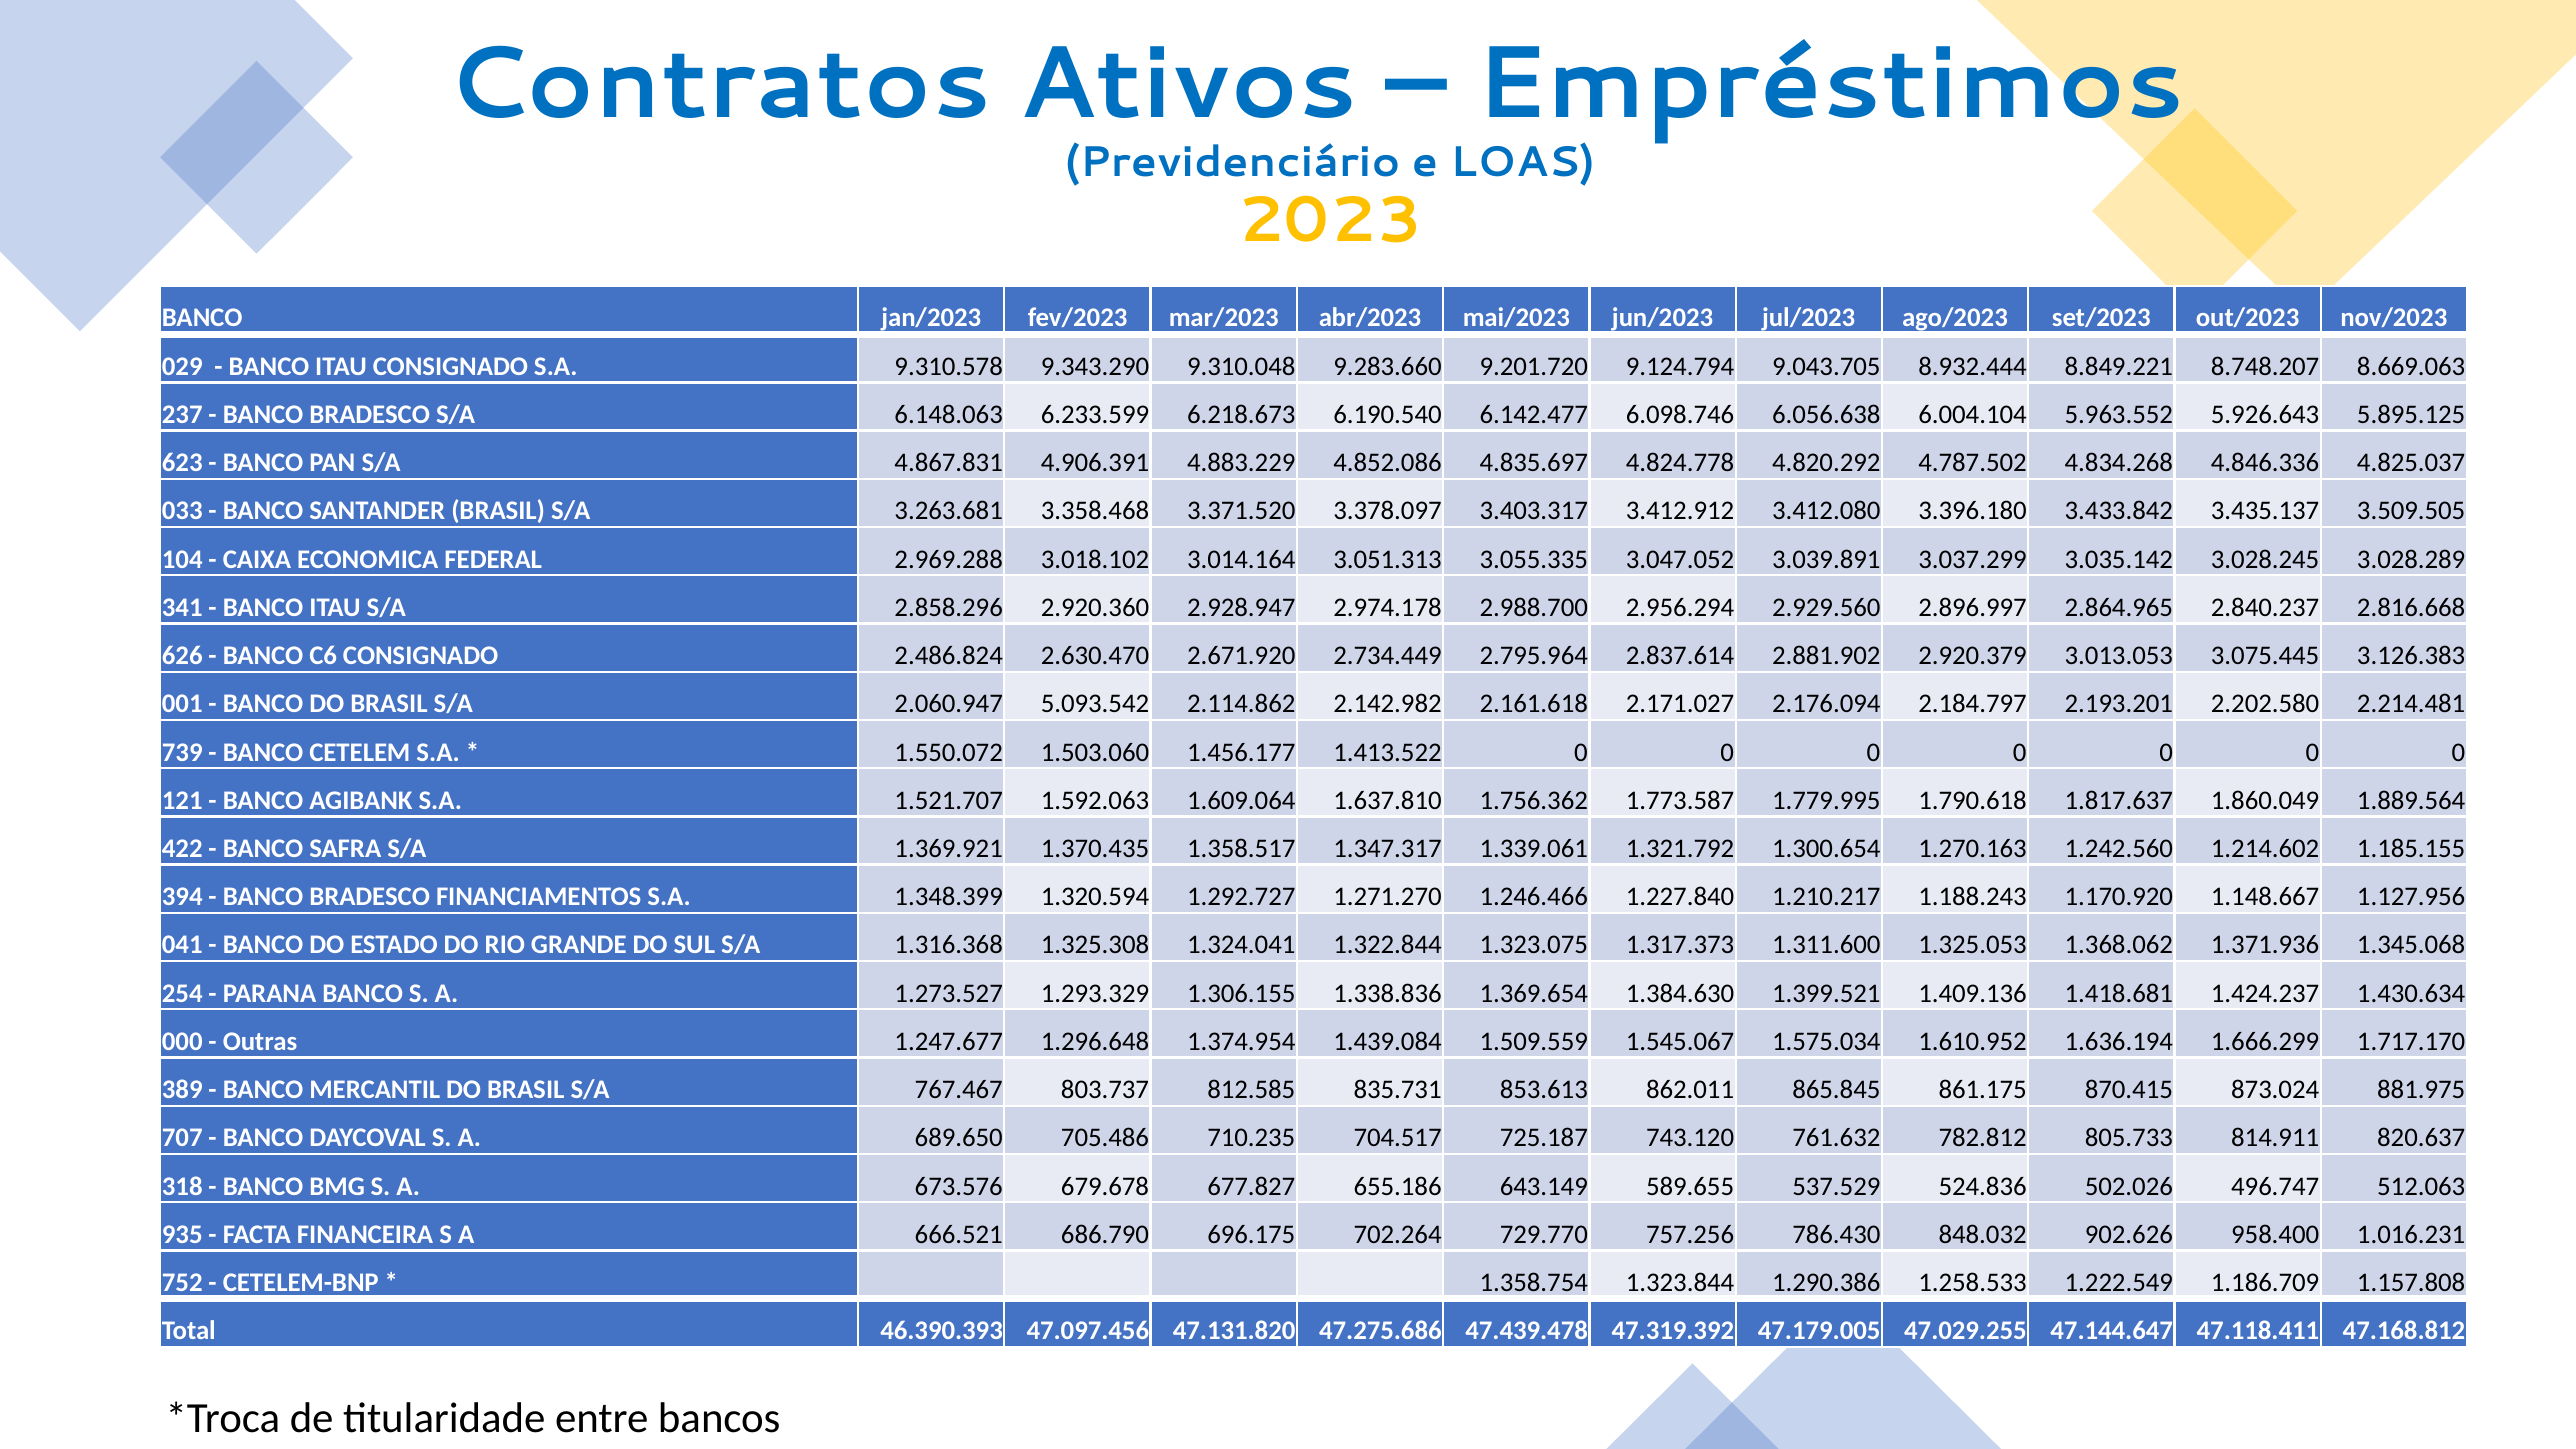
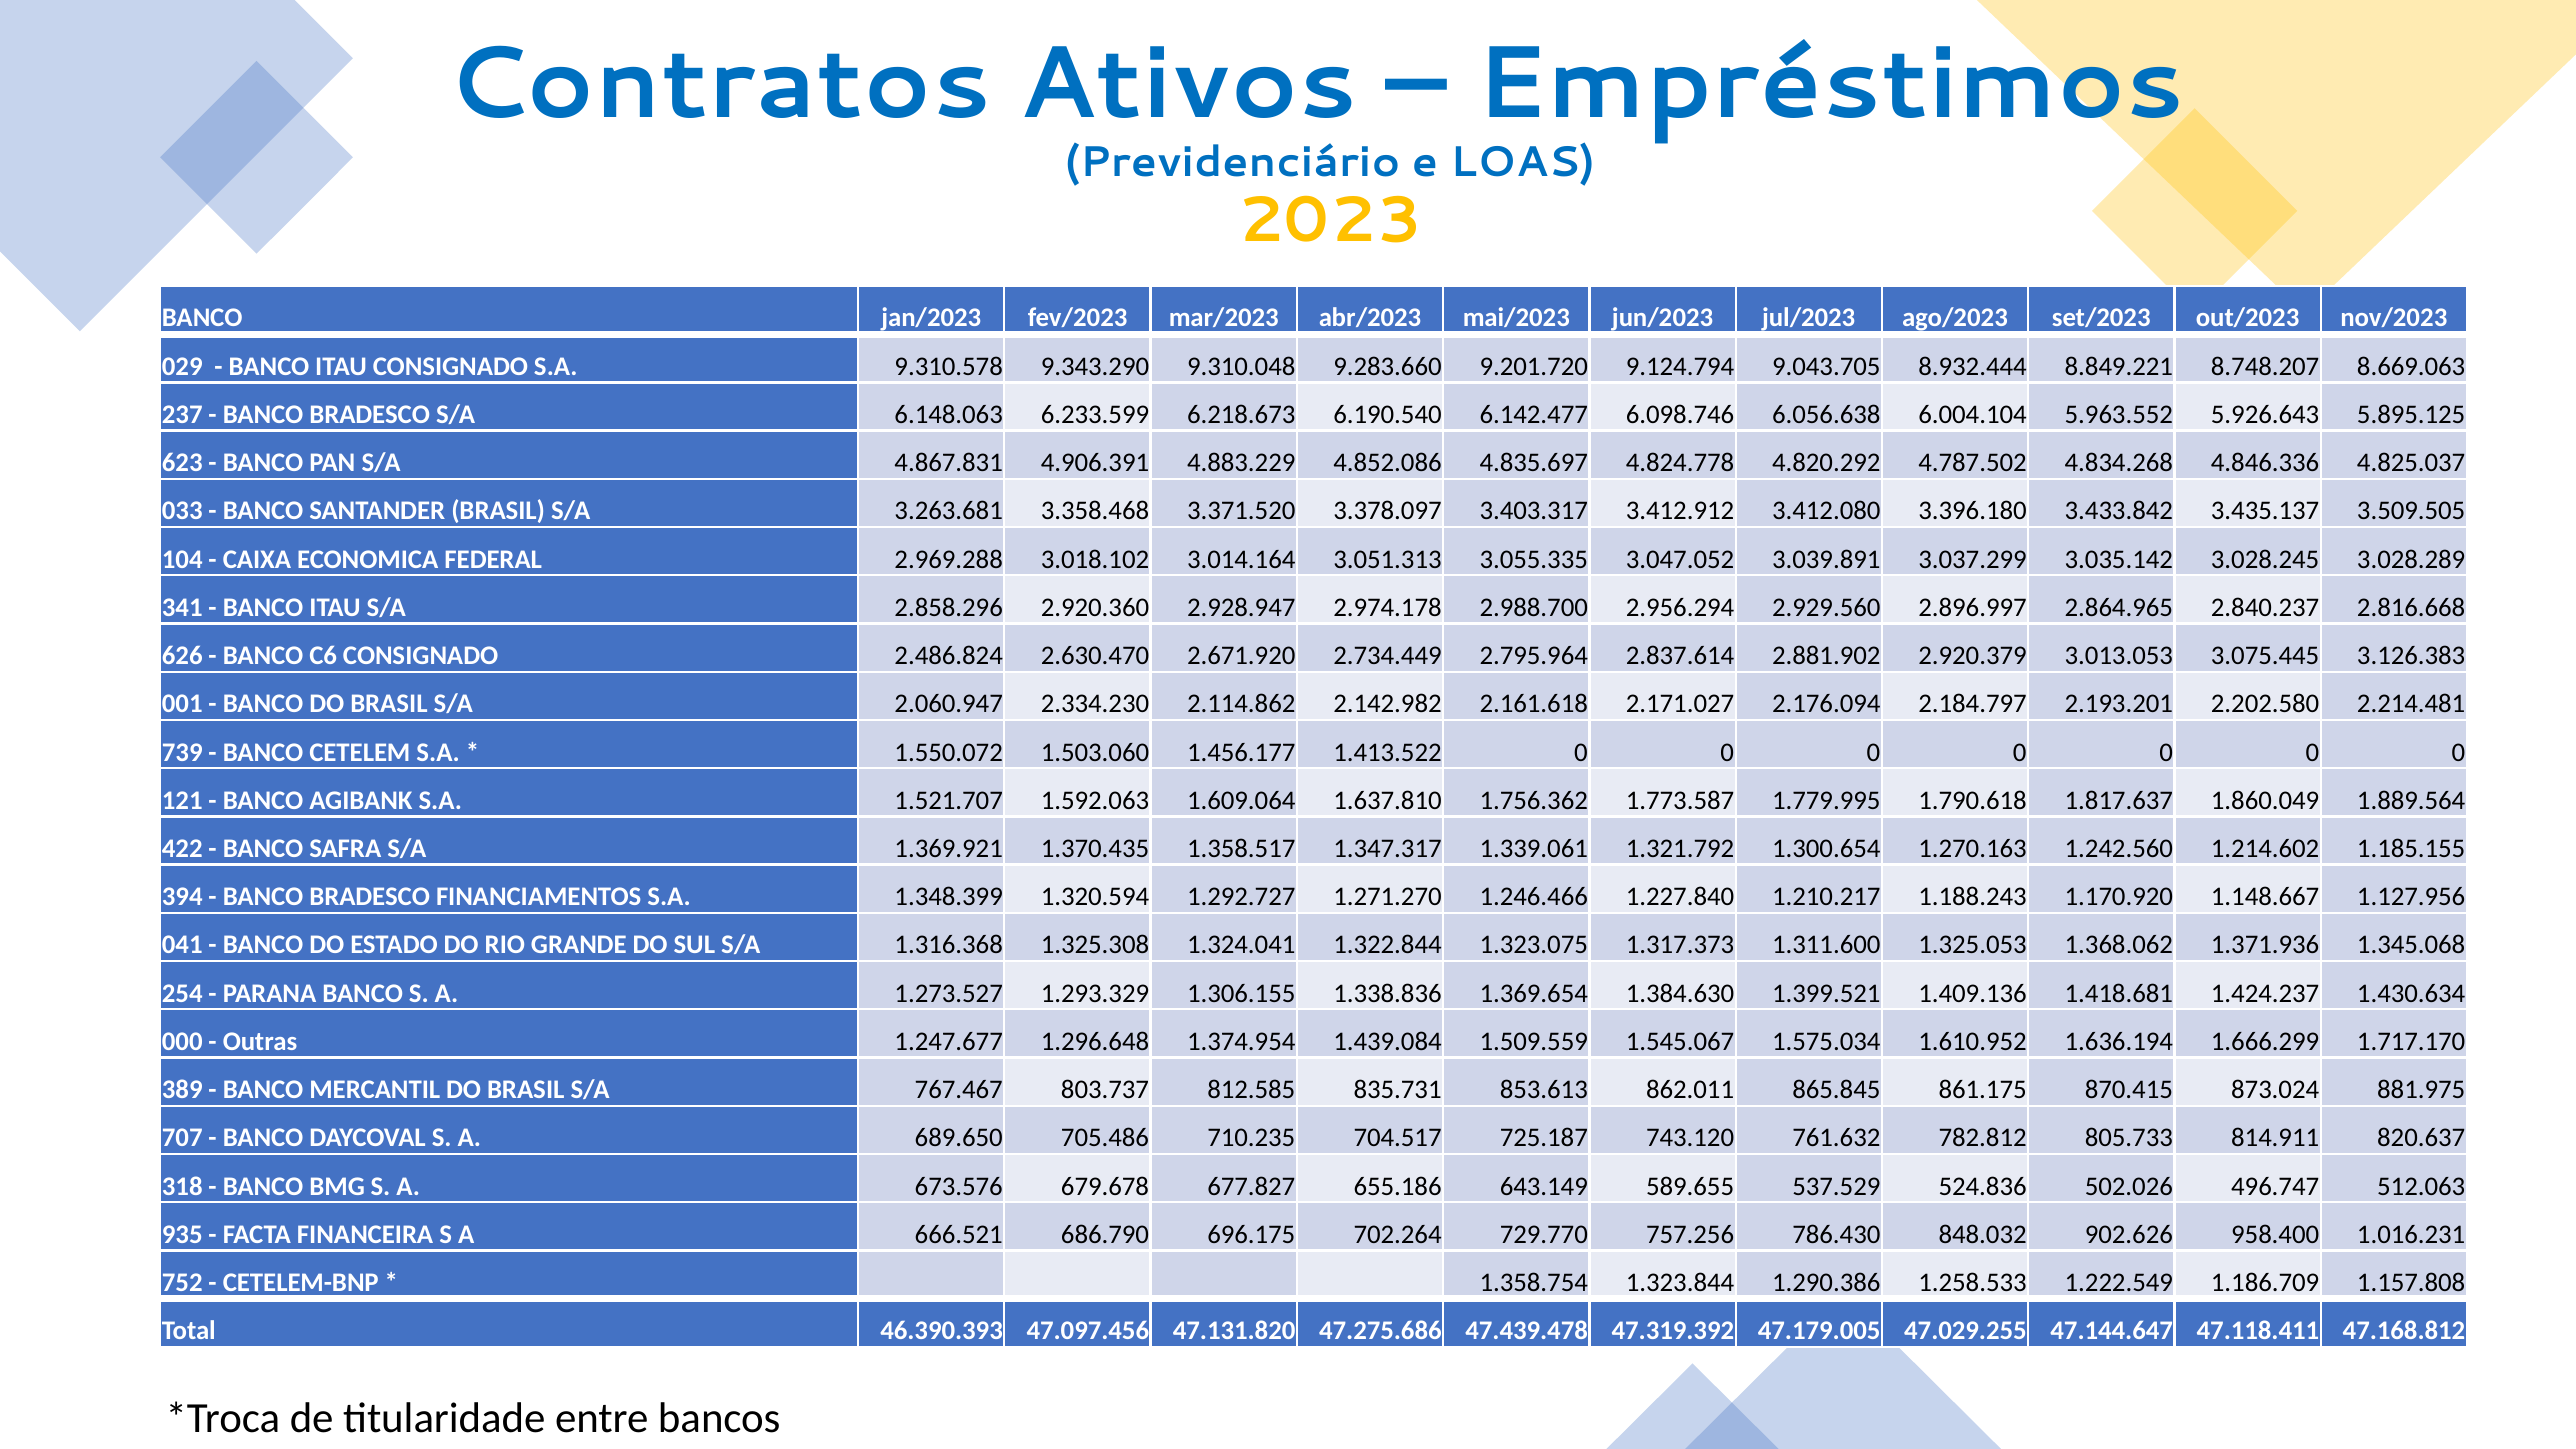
5.093.542: 5.093.542 -> 2.334.230
